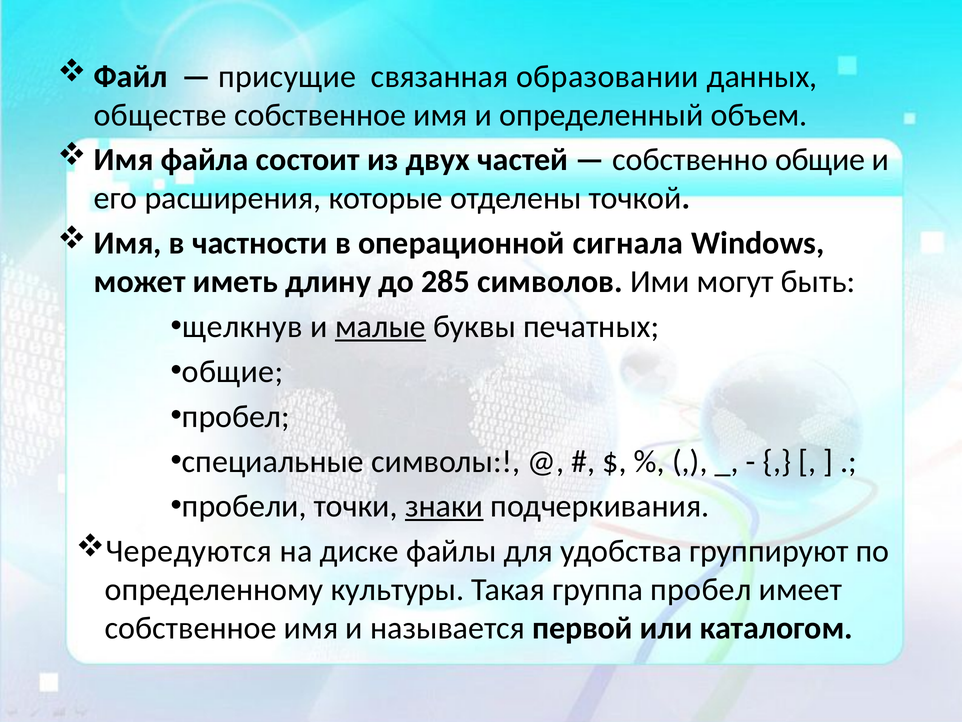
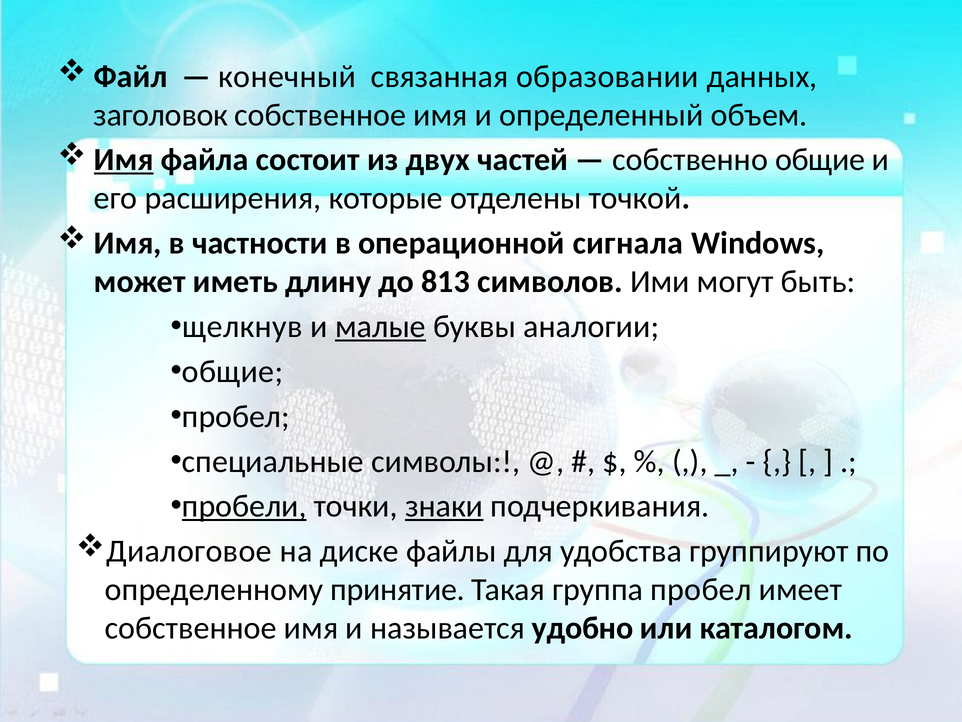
присущие: присущие -> конечный
обществе: обществе -> заголовок
Имя at (124, 160) underline: none -> present
285: 285 -> 813
печатных: печатных -> аналогии
пробели underline: none -> present
Чередуются: Чередуются -> Диалоговое
культуры: культуры -> принятие
первой: первой -> удобно
